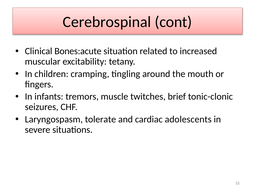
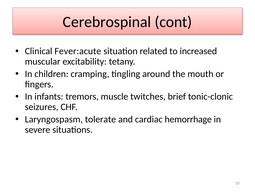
Bones:acute: Bones:acute -> Fever:acute
adolescents: adolescents -> hemorrhage
